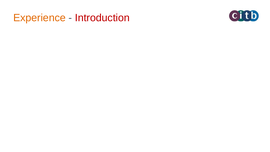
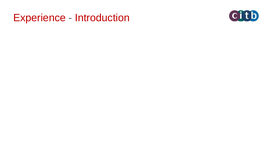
Experience colour: orange -> red
